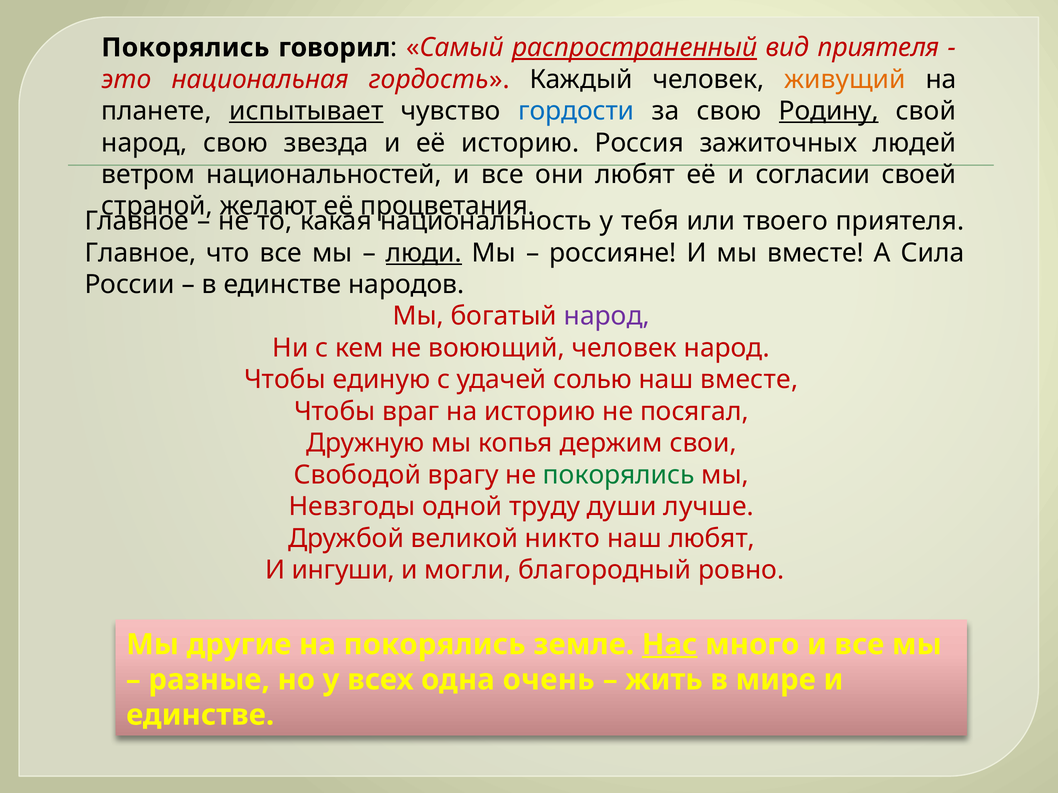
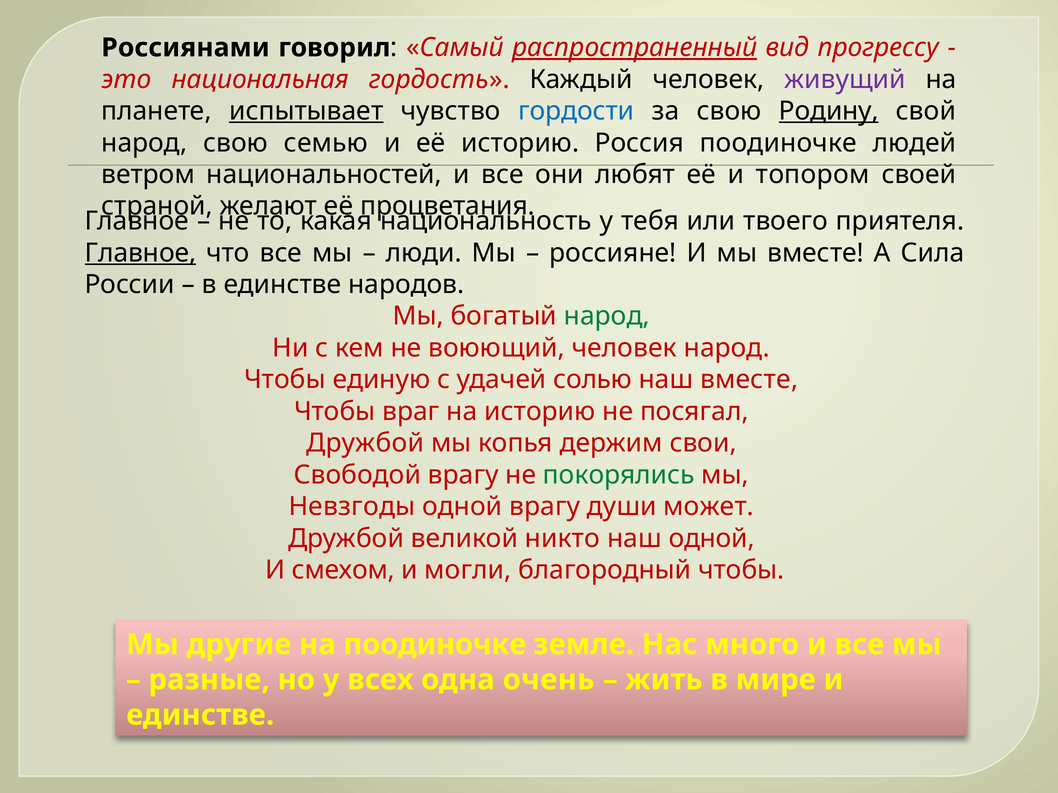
Покорялись at (185, 48): Покорялись -> Россиянами
вид приятеля: приятеля -> прогрессу
живущий colour: orange -> purple
звезда: звезда -> семью
Россия зажиточных: зажиточных -> поодиночке
согласии: согласии -> топором
Главное at (140, 253) underline: none -> present
люди underline: present -> none
народ at (607, 316) colour: purple -> green
Дружную at (365, 443): Дружную -> Дружбой
одной труду: труду -> врагу
лучше: лучше -> может
наш любят: любят -> одной
ингуши: ингуши -> смехом
благородный ровно: ровно -> чтобы
на покорялись: покорялись -> поодиночке
Нас underline: present -> none
